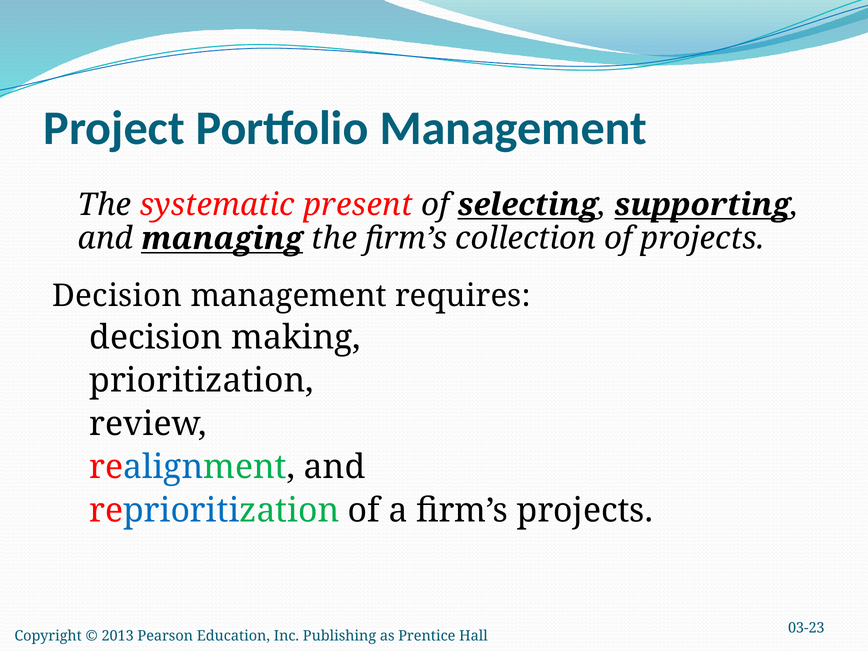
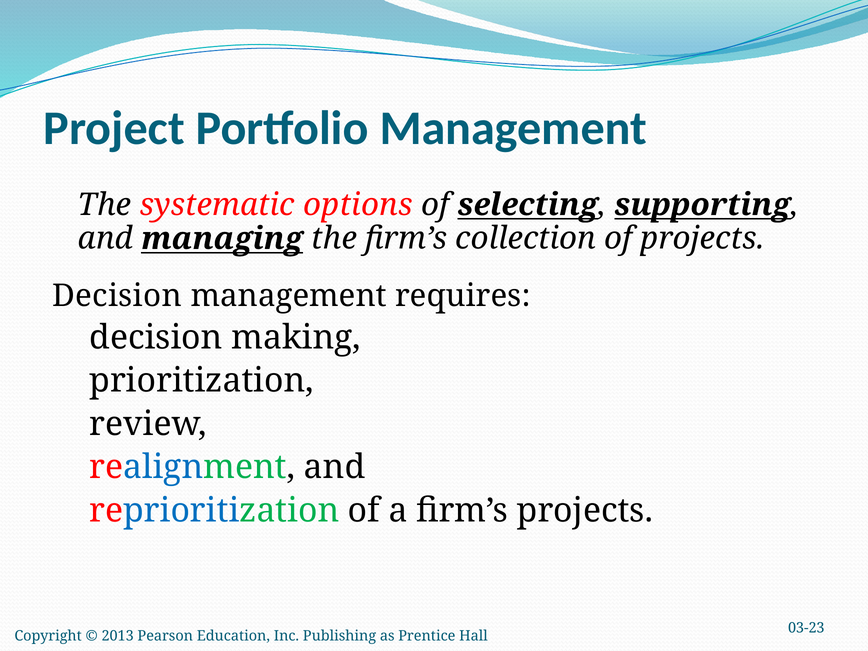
present: present -> options
